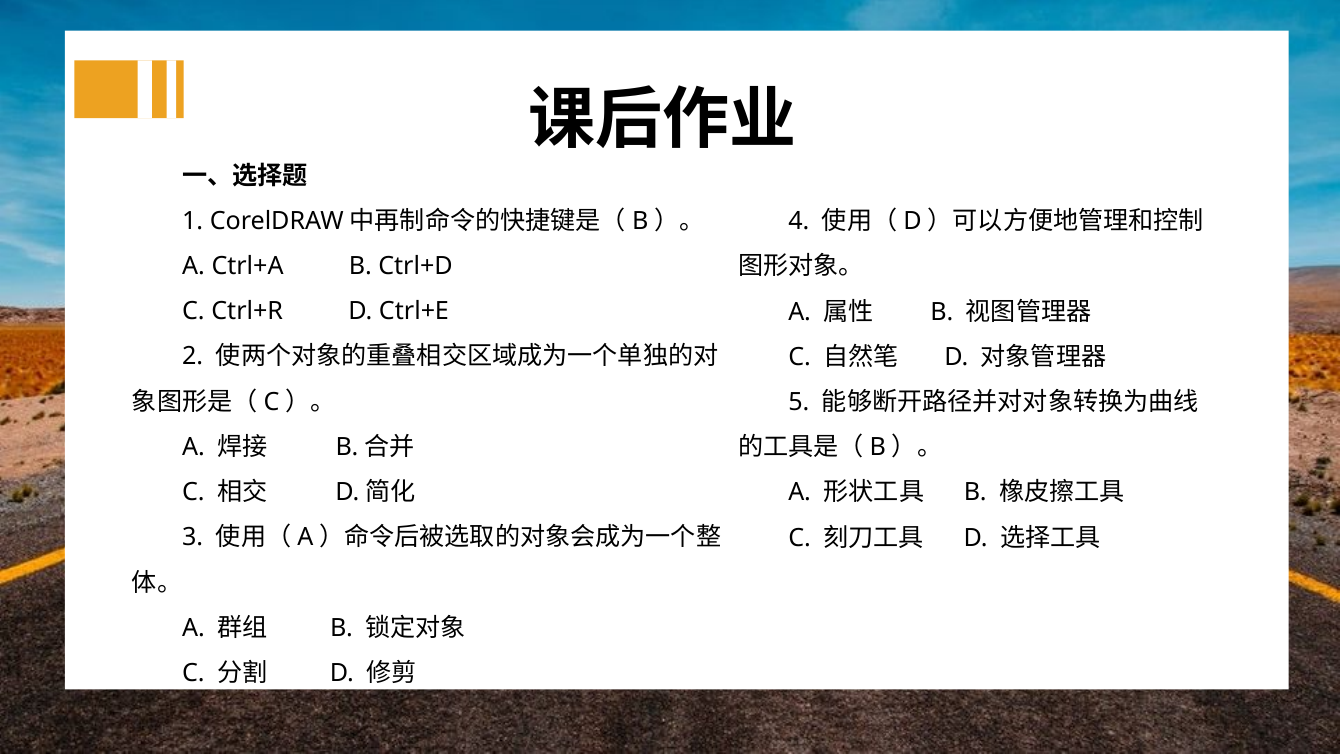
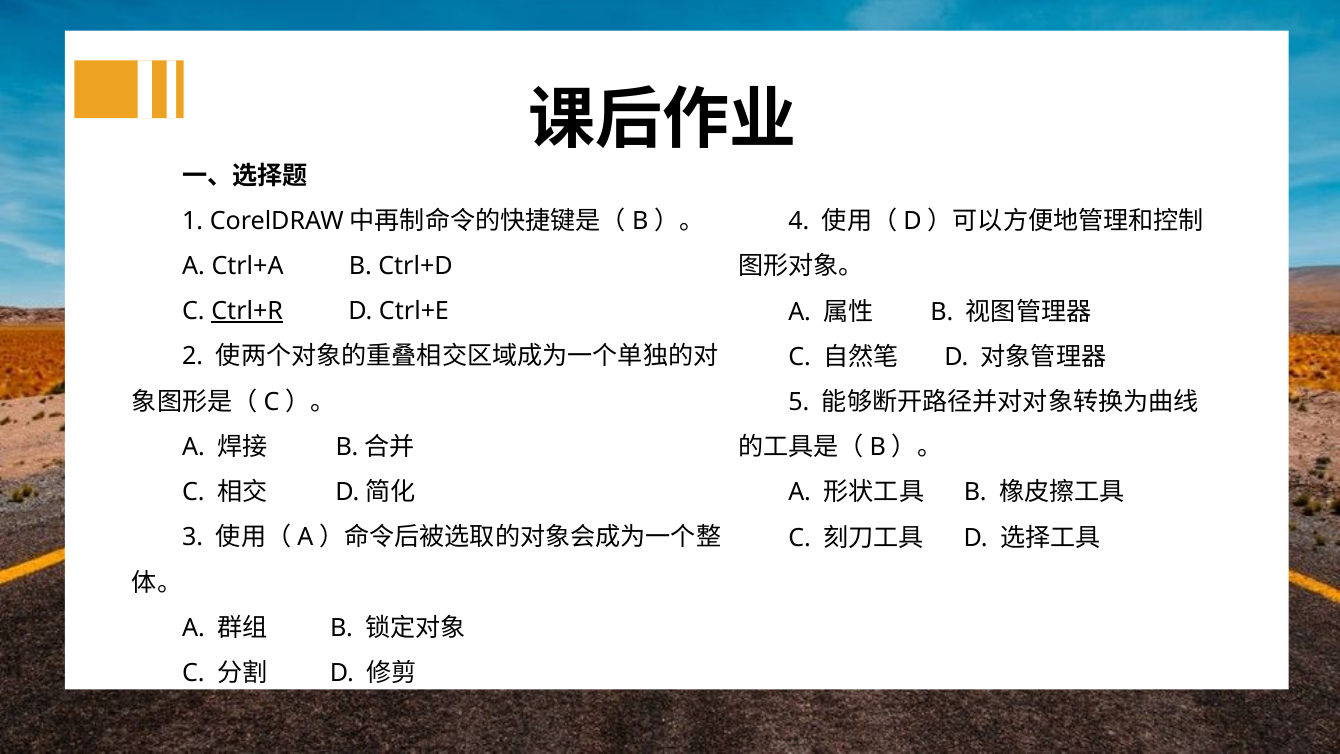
Ctrl+R underline: none -> present
